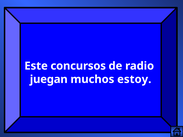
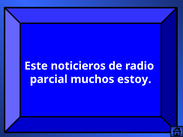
concursos: concursos -> noticieros
juegan: juegan -> parcial
